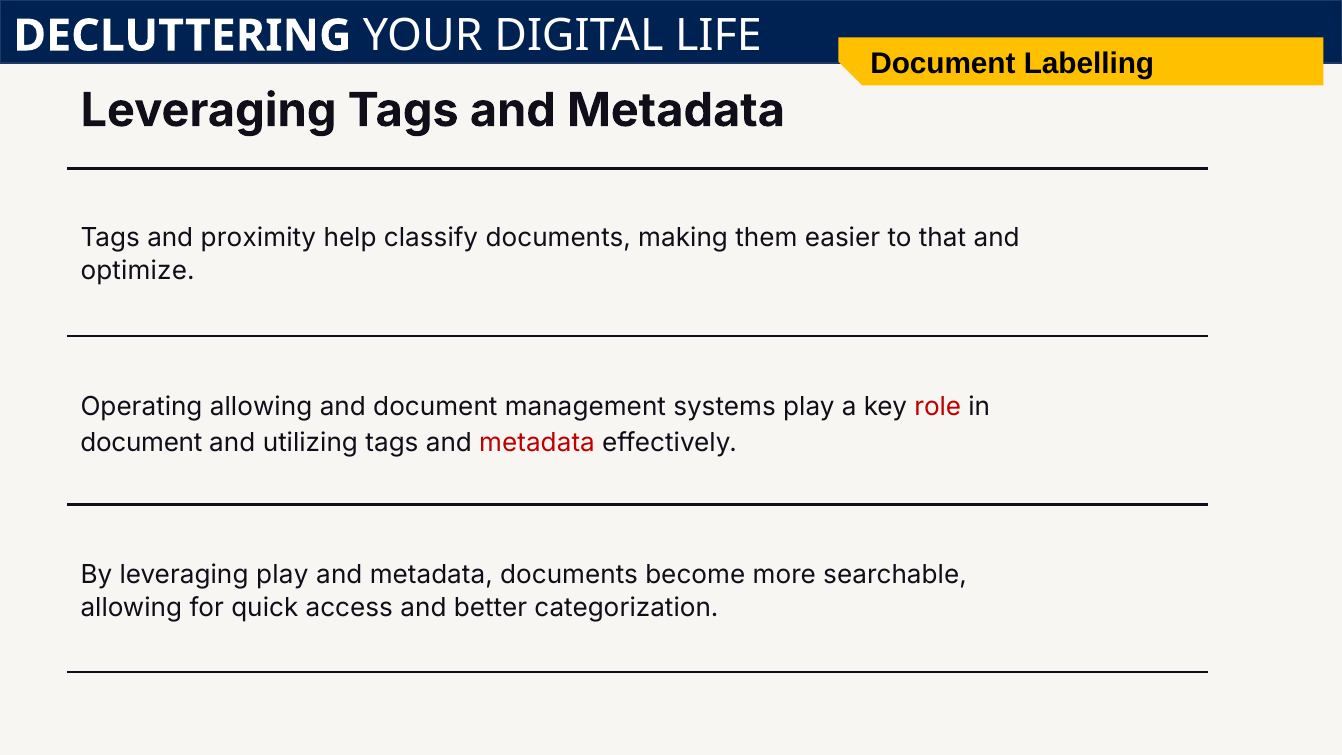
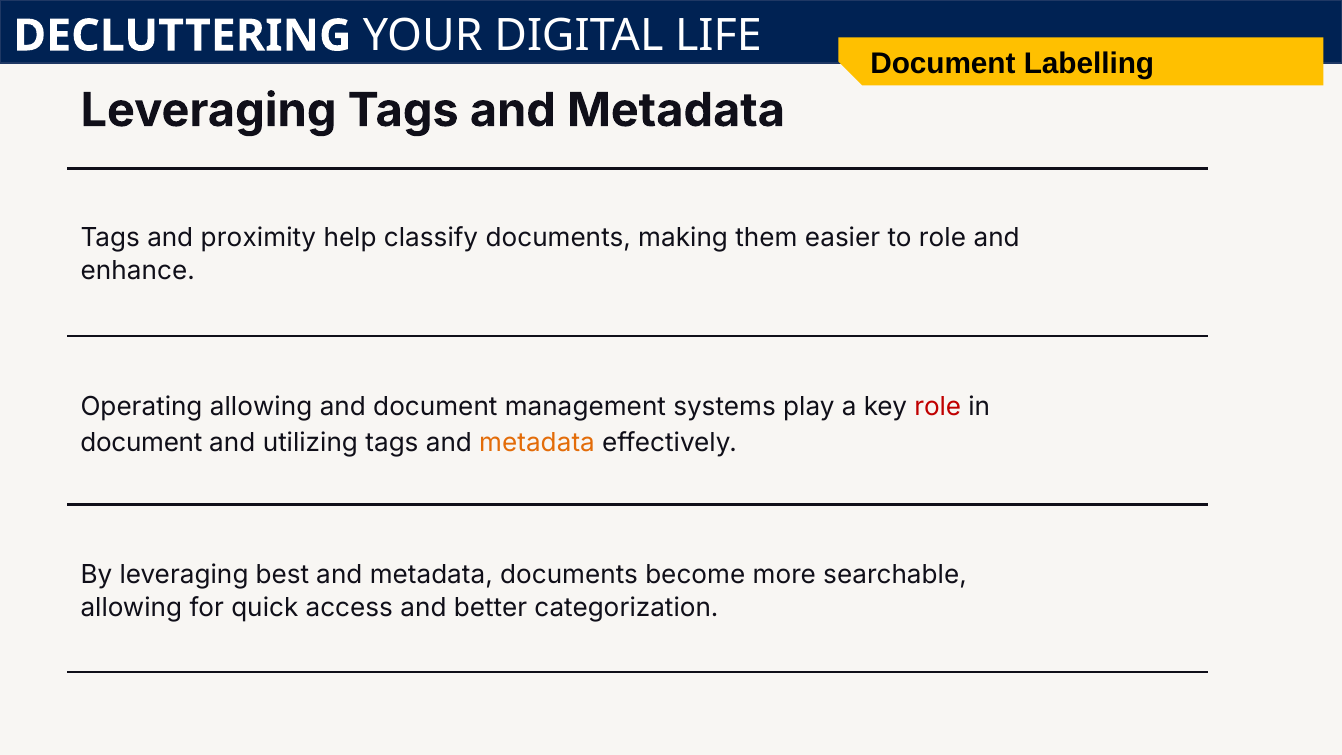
to that: that -> role
optimize: optimize -> enhance
metadata at (537, 442) colour: red -> orange
leveraging play: play -> best
